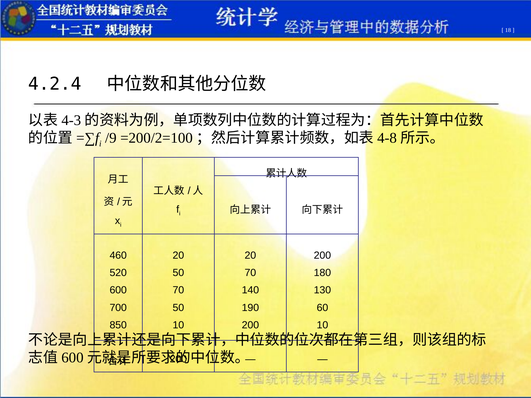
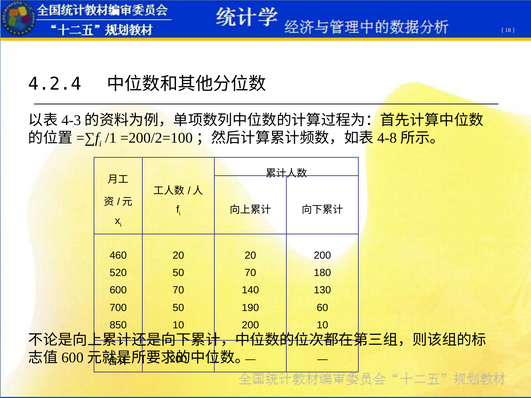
/9: /9 -> /1
